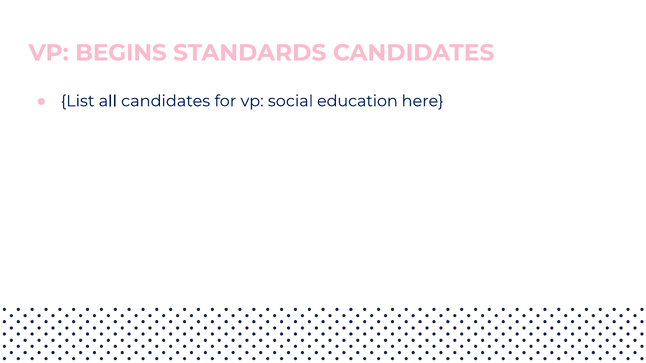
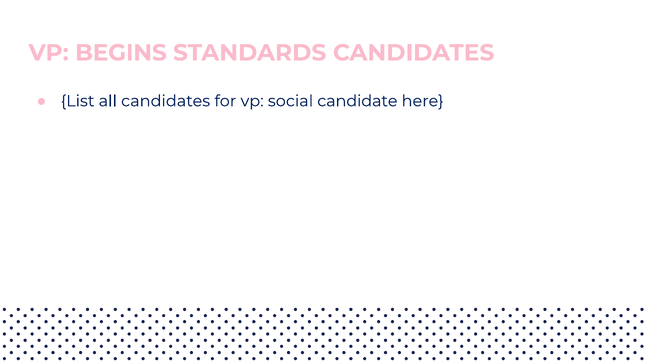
education: education -> candidate
